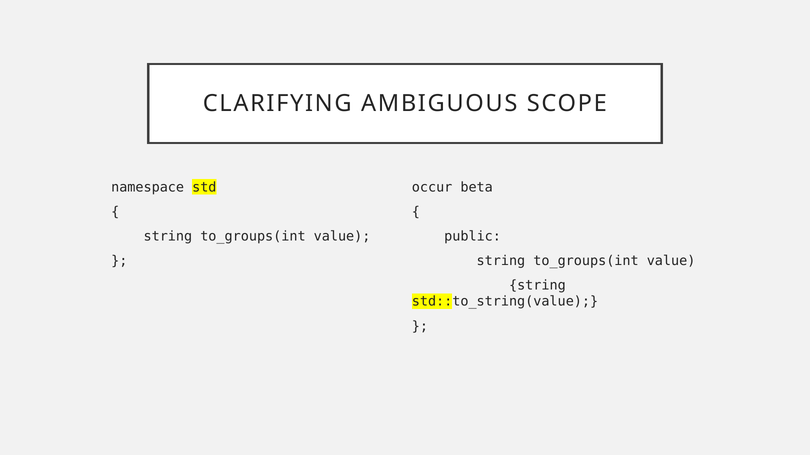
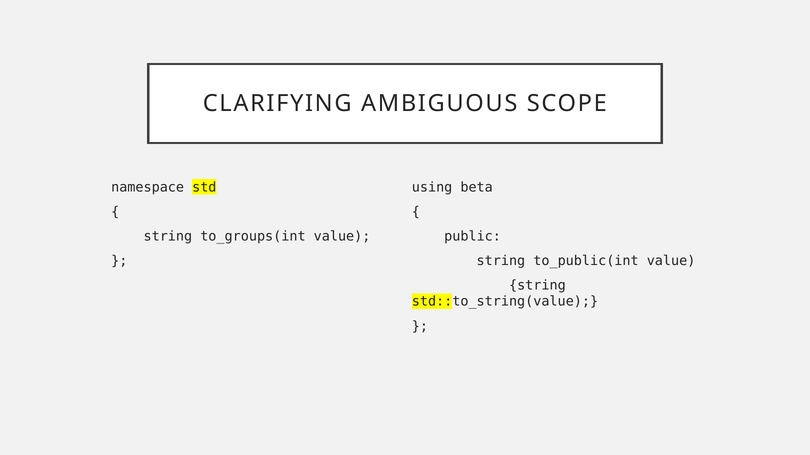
occur: occur -> using
to_groups(int at (586, 261): to_groups(int -> to_public(int
